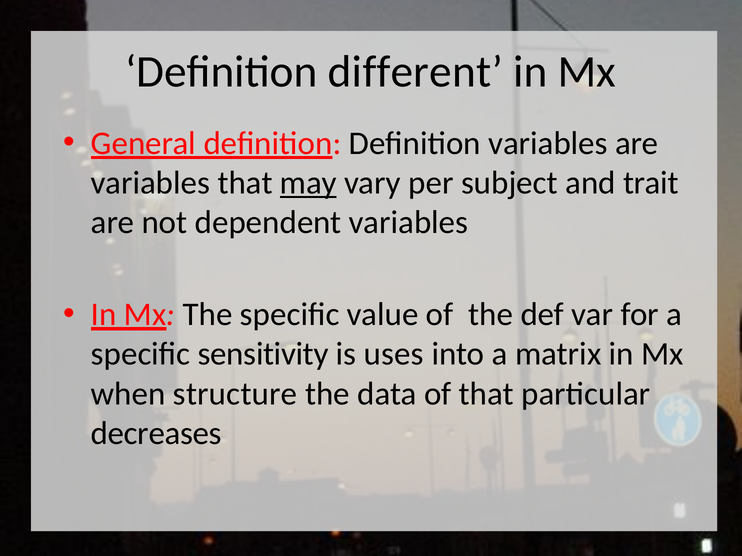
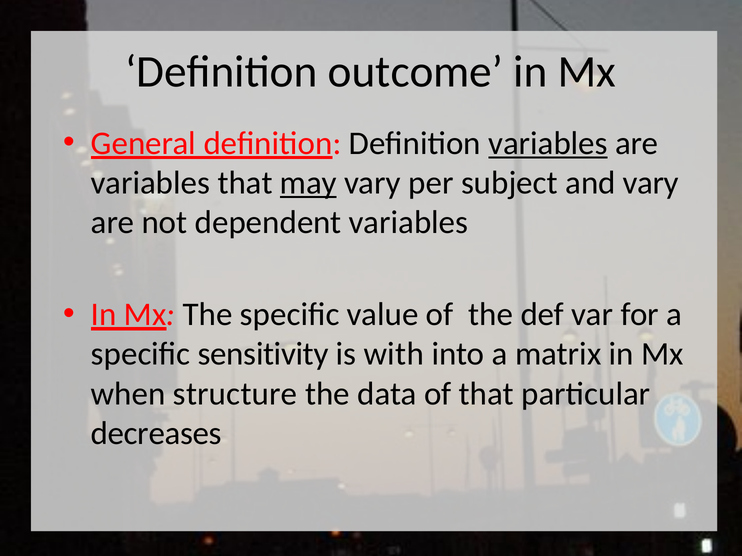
different: different -> outcome
variables at (548, 143) underline: none -> present
and trait: trait -> vary
uses: uses -> with
